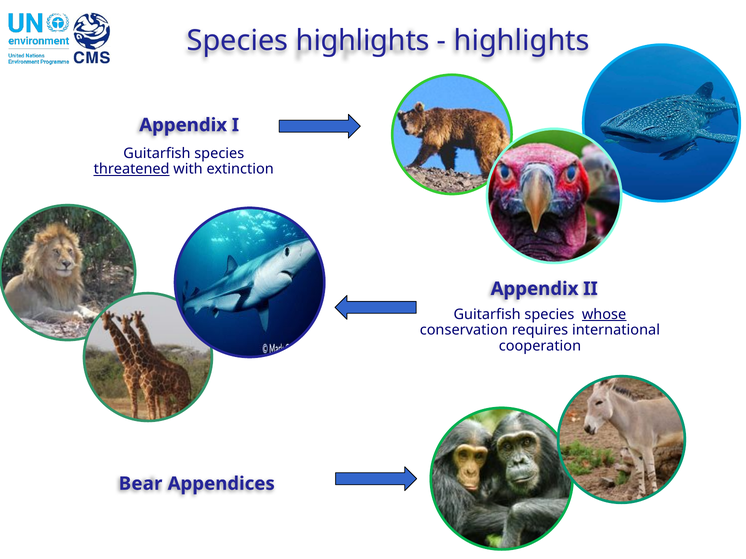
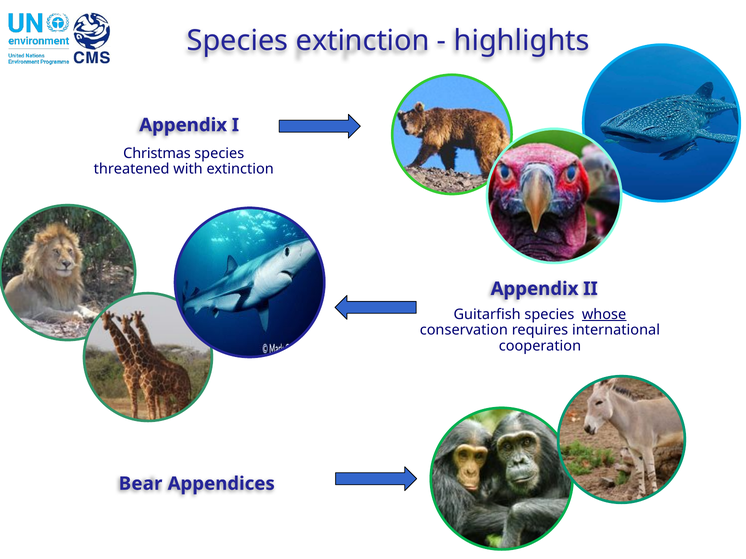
Species highlights: highlights -> extinction
Guitarfish at (157, 154): Guitarfish -> Christmas
threatened underline: present -> none
